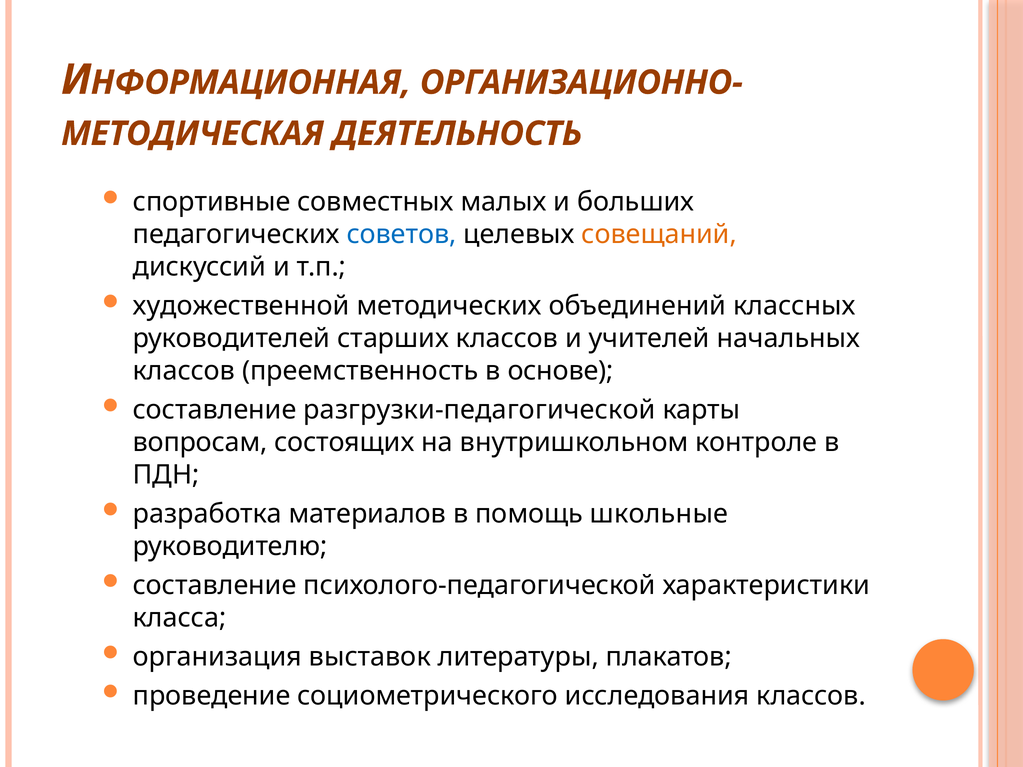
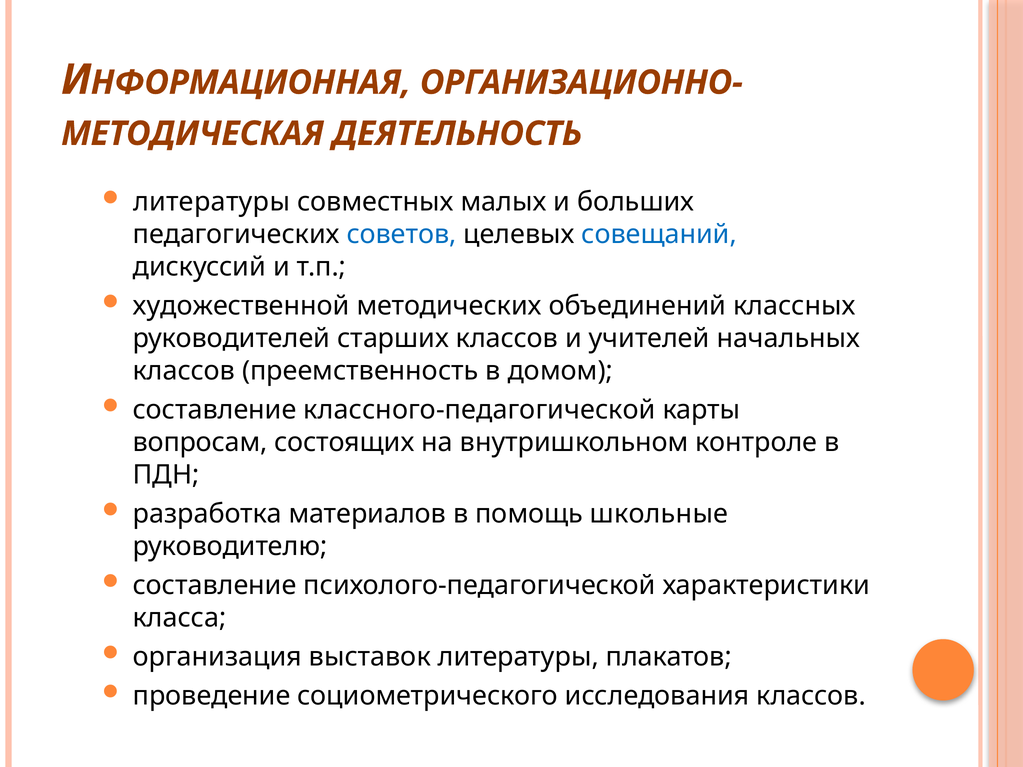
спортивные at (212, 202): спортивные -> литературы
совещаний colour: orange -> blue
основе: основе -> домом
разгрузки-педагогической: разгрузки-педагогической -> классного-педагогической
